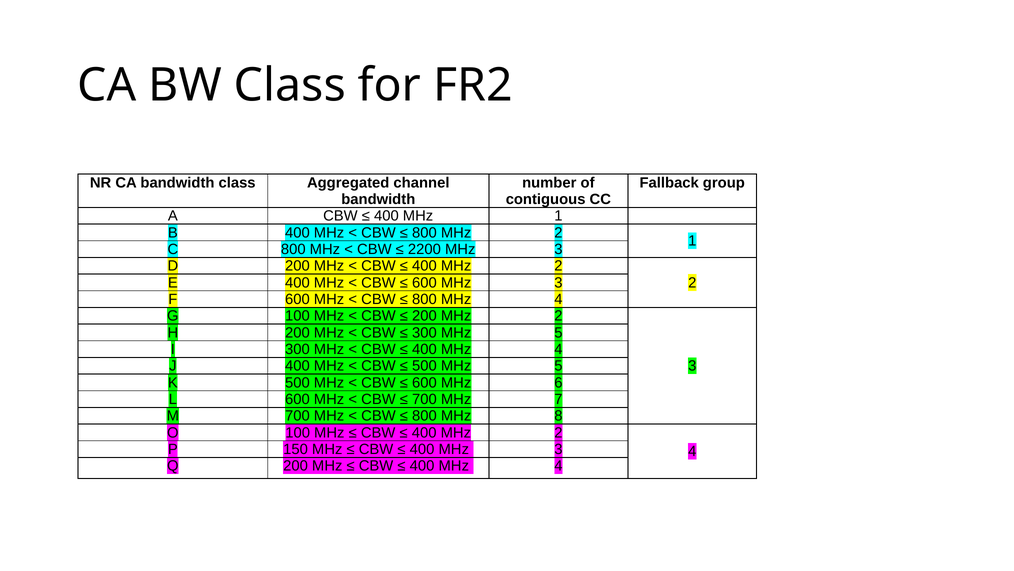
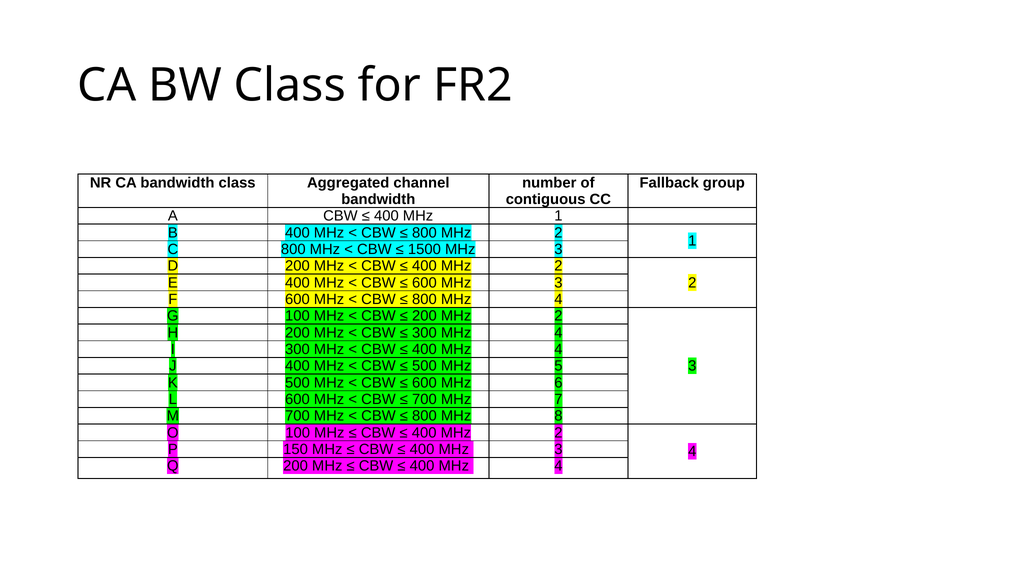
2200: 2200 -> 1500
300 MHz 5: 5 -> 4
